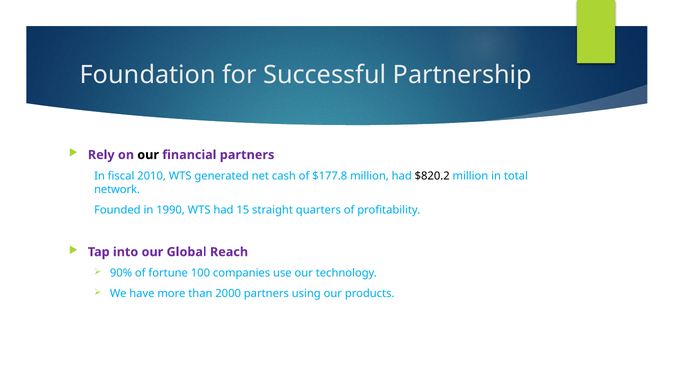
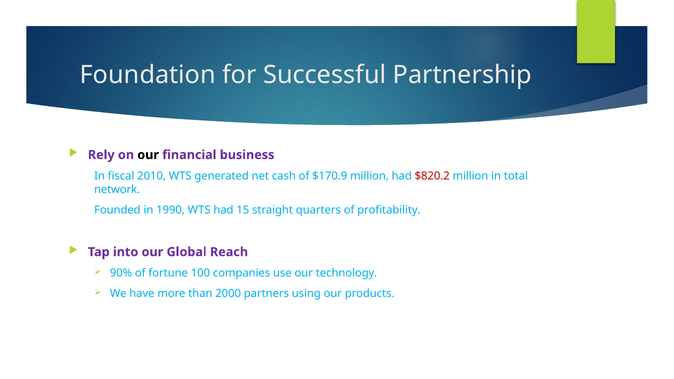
financial partners: partners -> business
$177.8: $177.8 -> $170.9
$820.2 colour: black -> red
